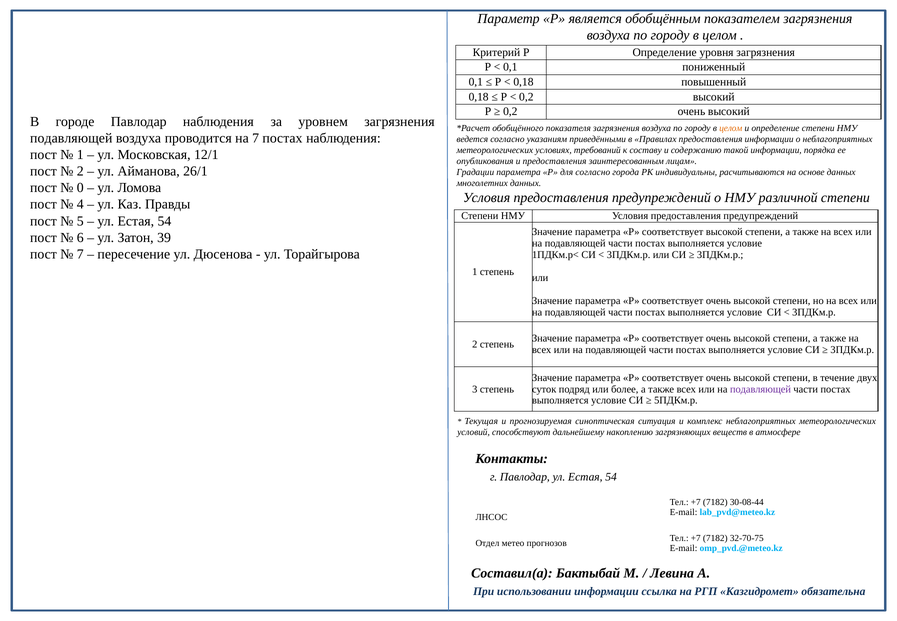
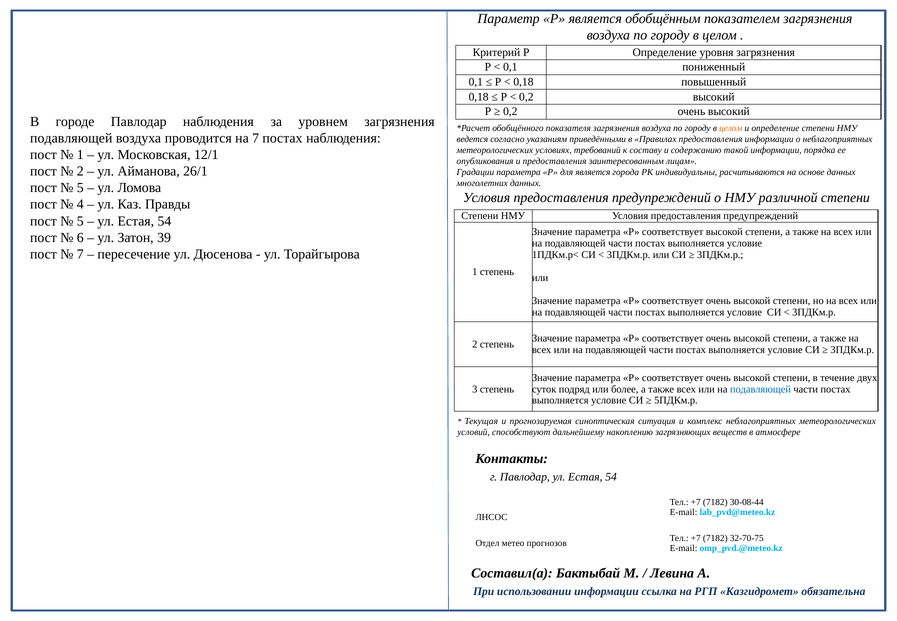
для согласно: согласно -> является
0 at (80, 188): 0 -> 5
подавляющей at (761, 389) colour: purple -> blue
